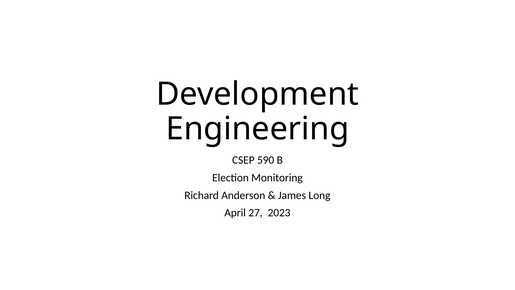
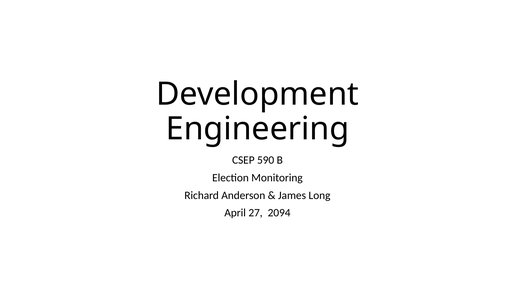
2023: 2023 -> 2094
